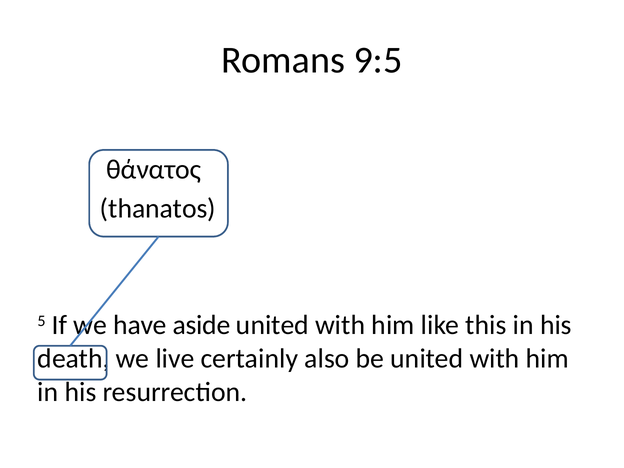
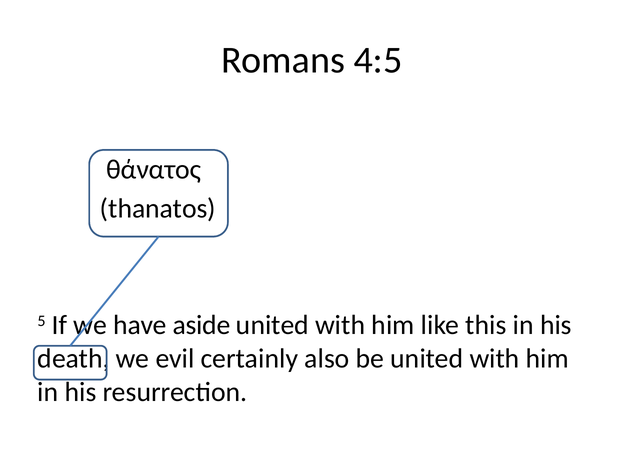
9:5: 9:5 -> 4:5
live: live -> evil
